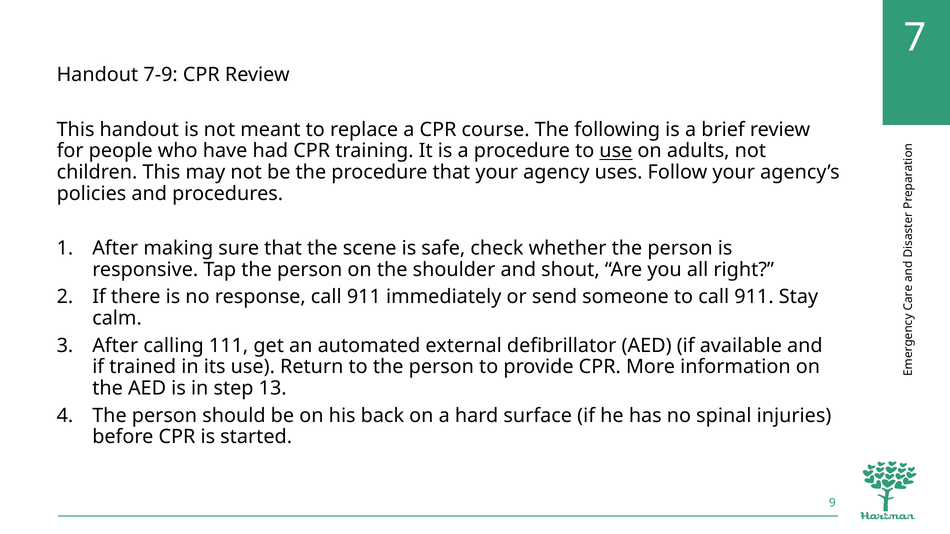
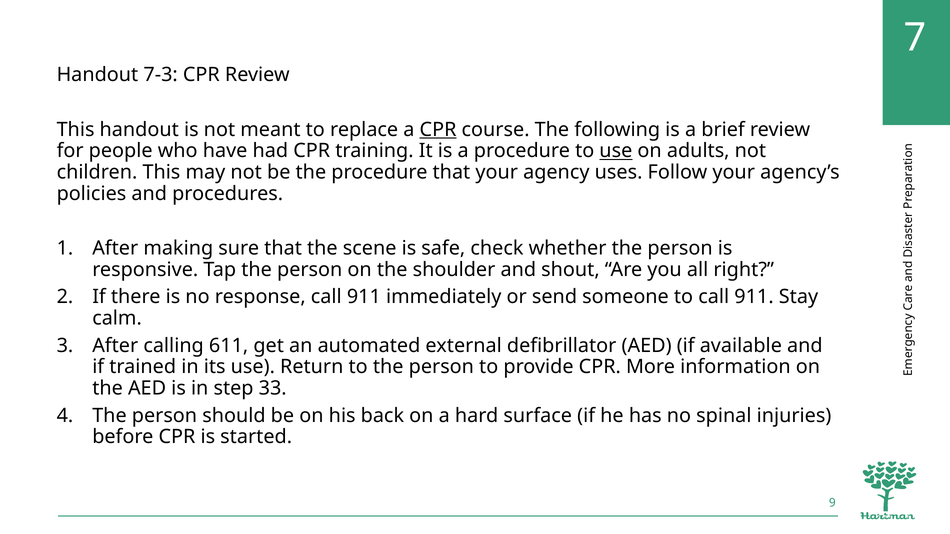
7-9: 7-9 -> 7-3
CPR at (438, 130) underline: none -> present
111: 111 -> 611
13: 13 -> 33
